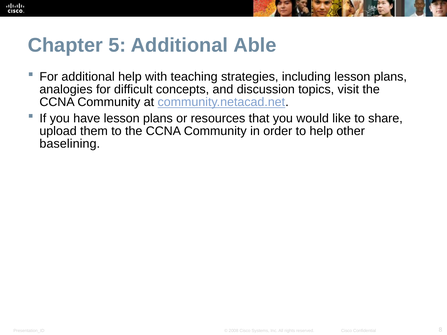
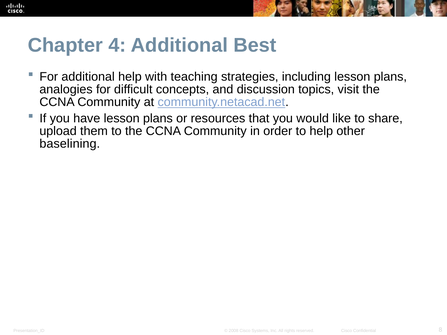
5: 5 -> 4
Able: Able -> Best
